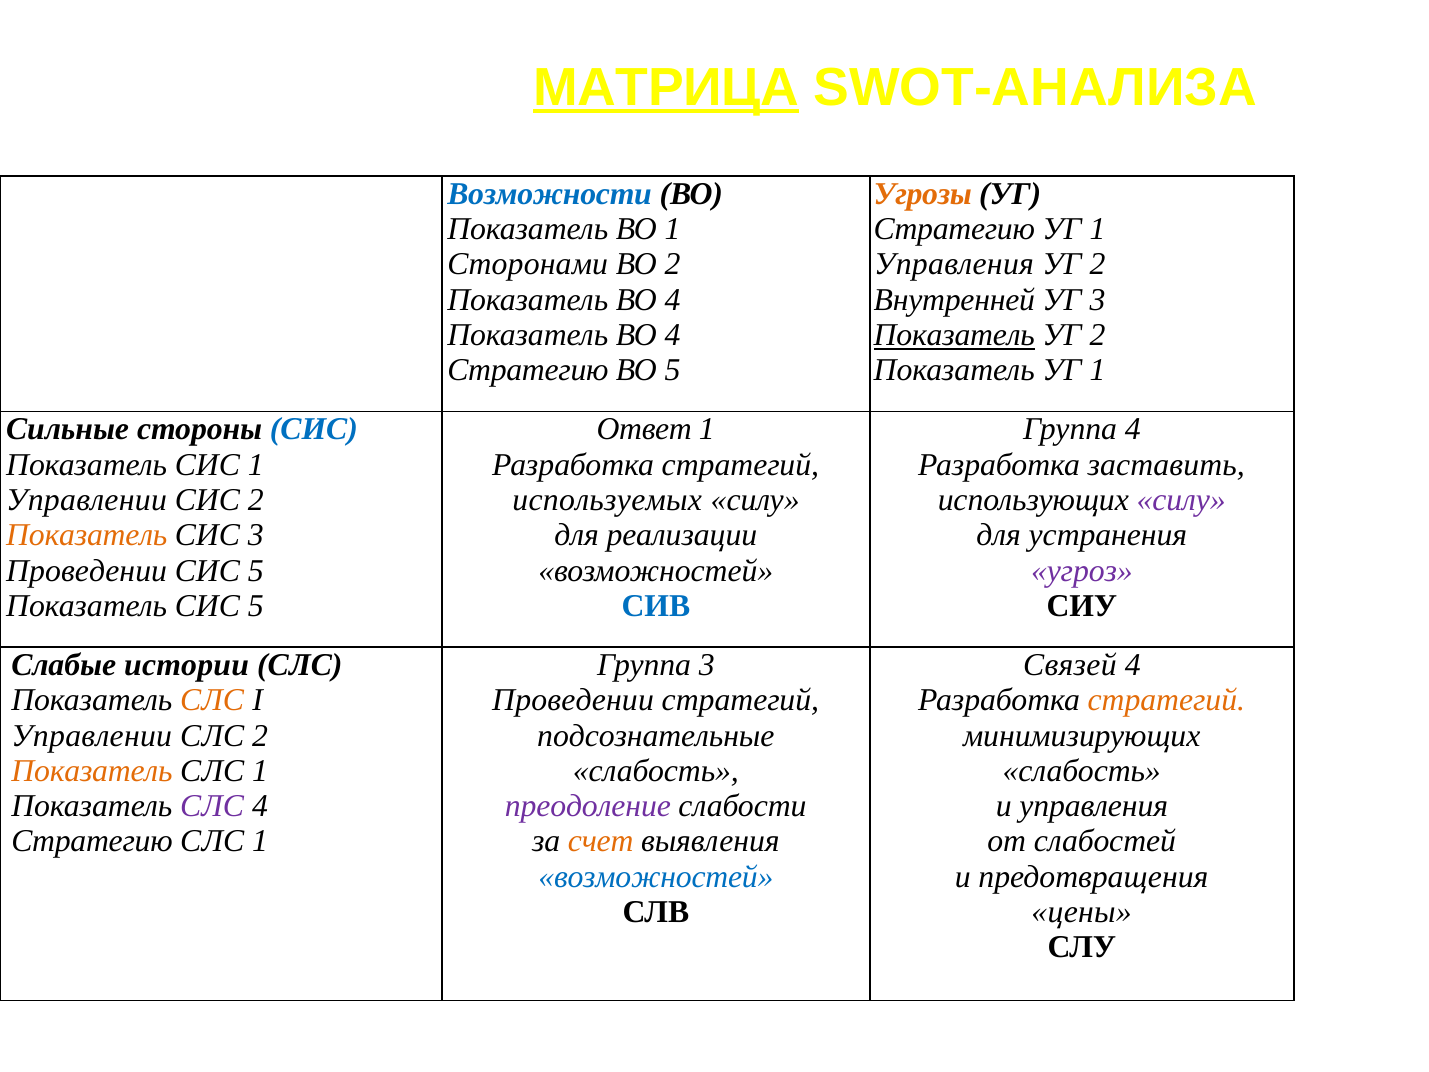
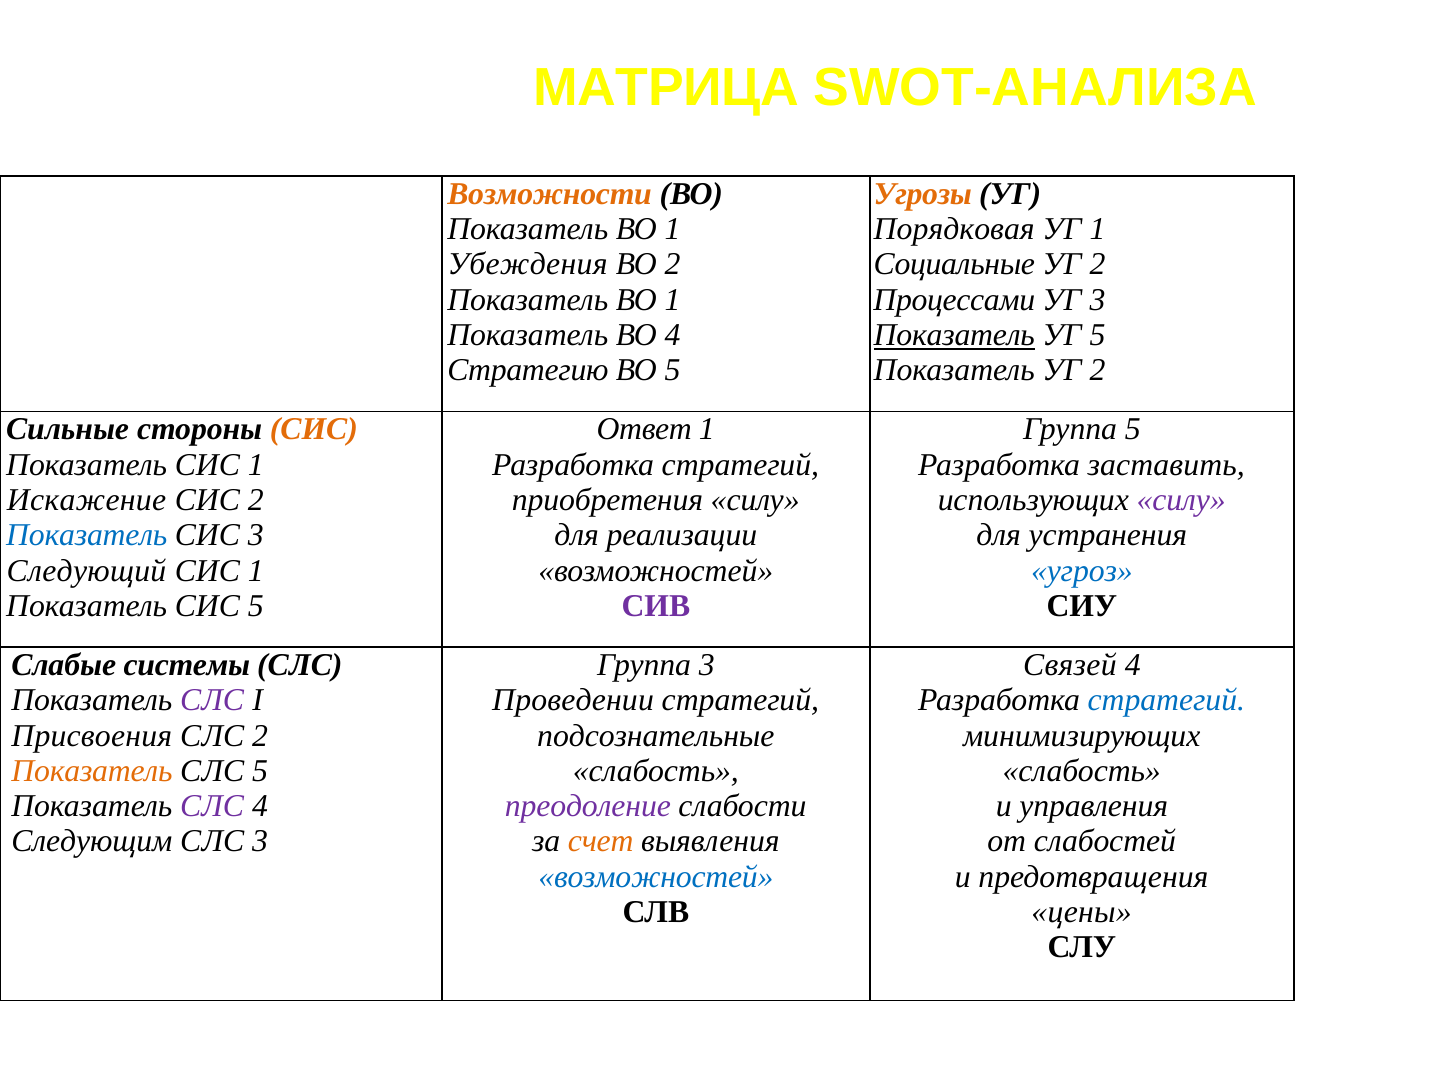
МАТРИЦА underline: present -> none
Возможности colour: blue -> orange
Стратегию at (954, 229): Стратегию -> Порядковая
Сторонами: Сторонами -> Убеждения
Управления at (954, 264): Управления -> Социальные
4 at (673, 300): 4 -> 1
Внутренней: Внутренней -> Процессами
2 at (1098, 335): 2 -> 5
Показатель УГ 1: 1 -> 2
СИС at (314, 429) colour: blue -> orange
Группа 4: 4 -> 5
Управлении at (87, 500): Управлении -> Искажение
используемых: используемых -> приобретения
Показатель at (87, 535) colour: orange -> blue
Проведении at (87, 571): Проведении -> Следующий
5 at (256, 571): 5 -> 1
угроз colour: purple -> blue
СИВ colour: blue -> purple
истории: истории -> системы
СЛС at (212, 700) colour: orange -> purple
стратегий at (1166, 700) colour: orange -> blue
Управлении at (92, 735): Управлении -> Присвоения
1 at (260, 771): 1 -> 5
Стратегию at (92, 841): Стратегию -> Следующим
1 at (260, 841): 1 -> 3
